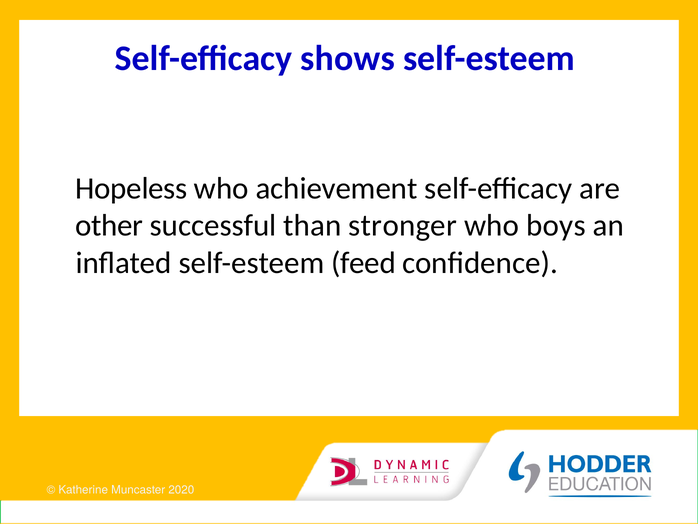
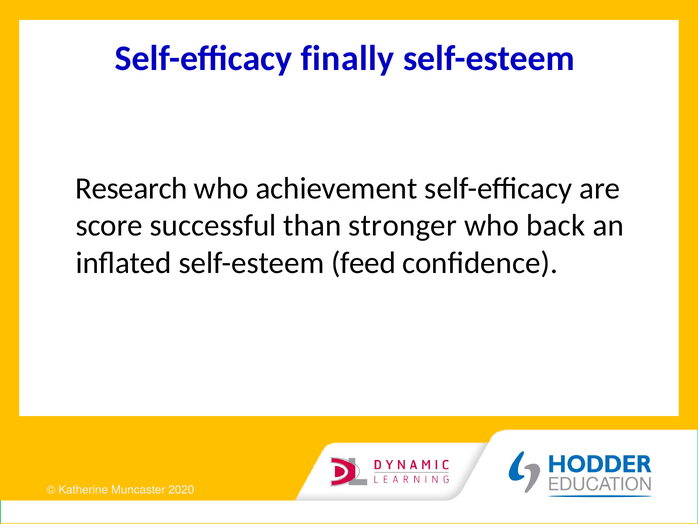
shows: shows -> finally
Hopeless: Hopeless -> Research
other: other -> score
boys: boys -> back
